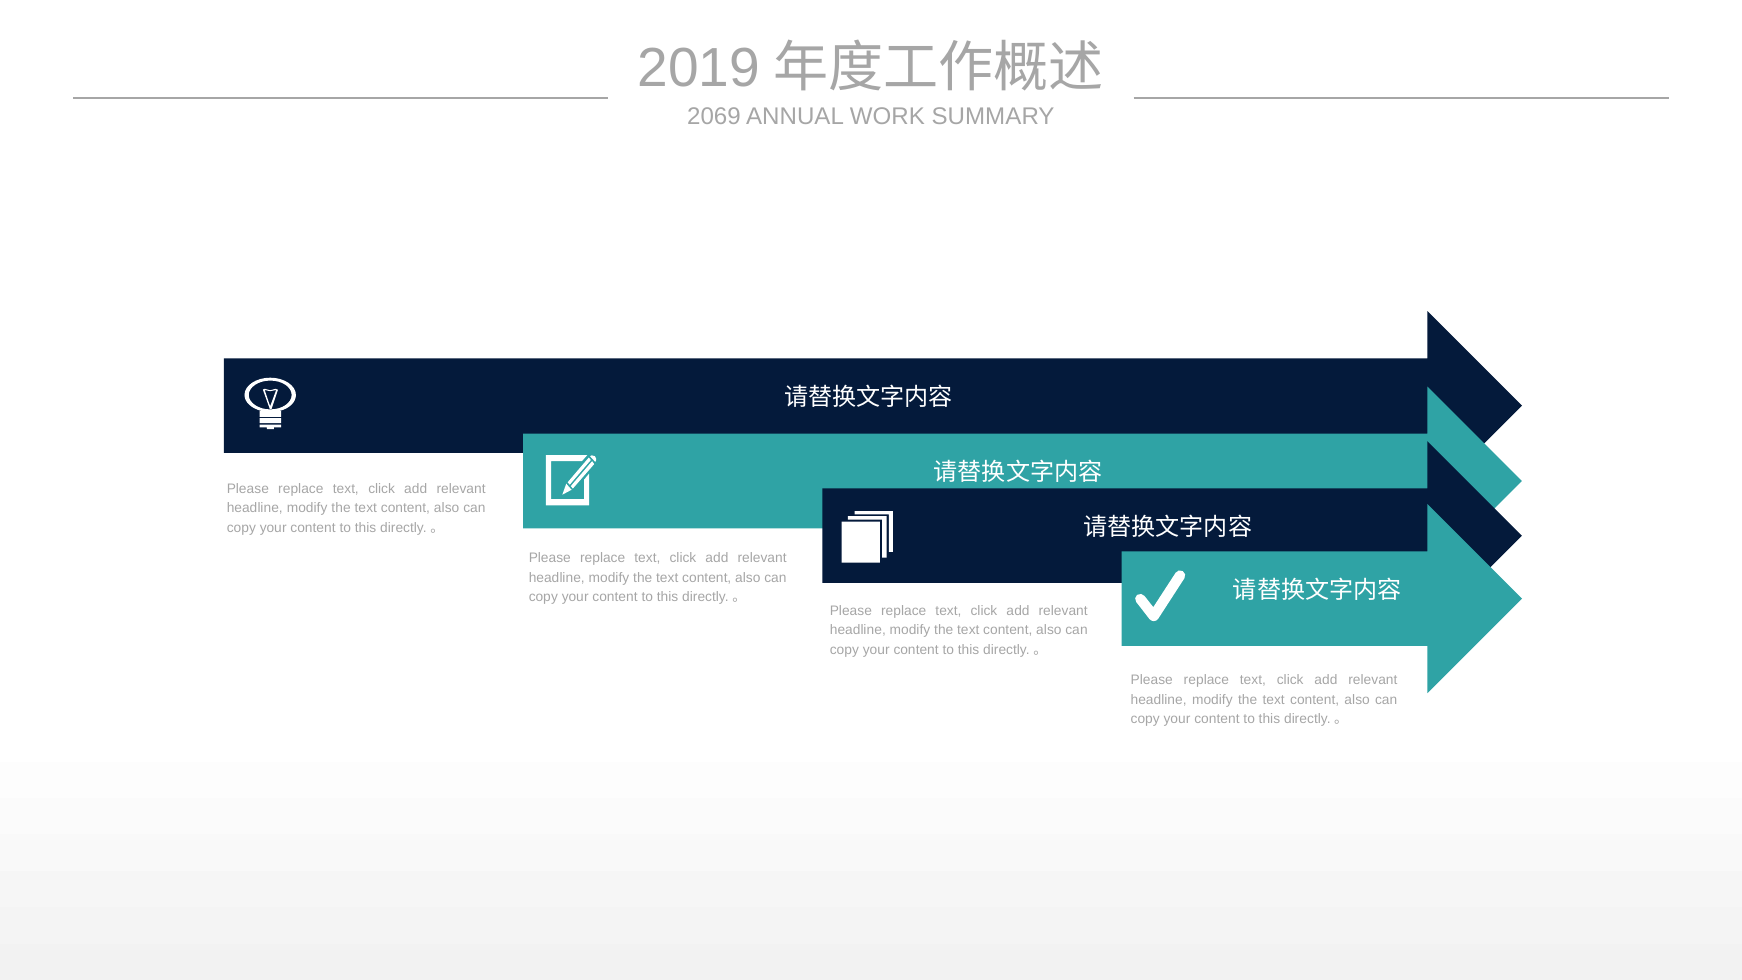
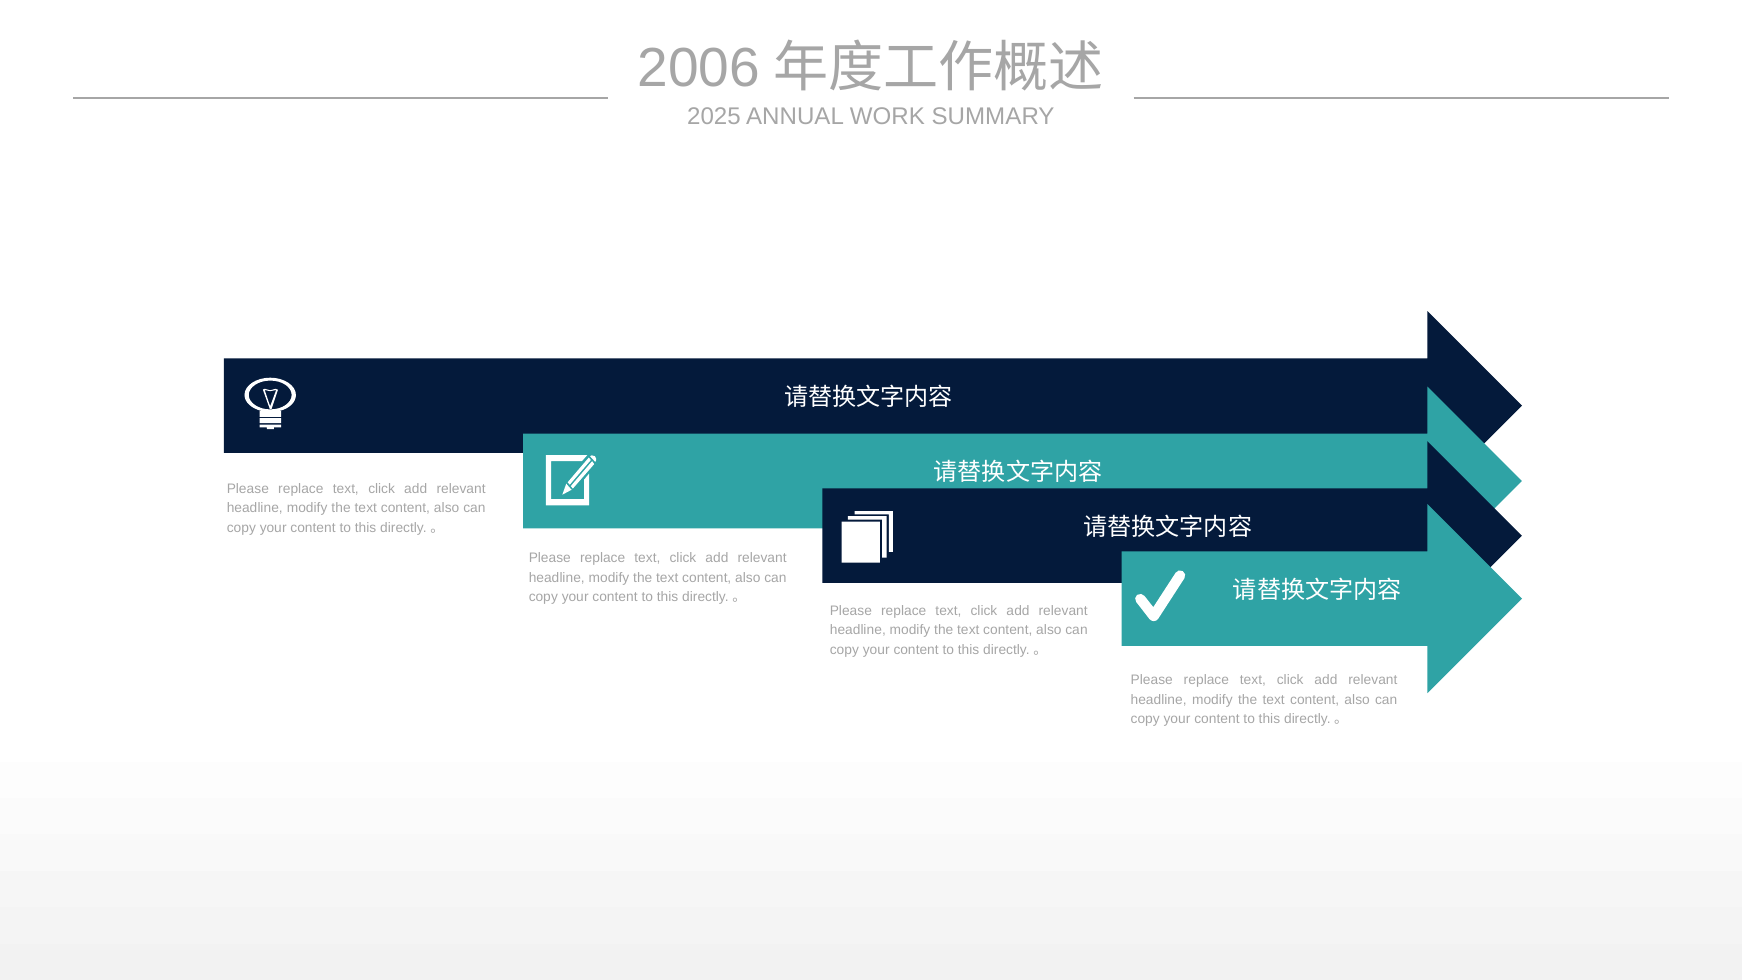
2019: 2019 -> 2006
2069: 2069 -> 2025
